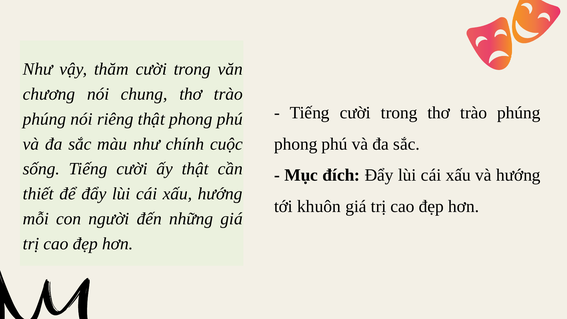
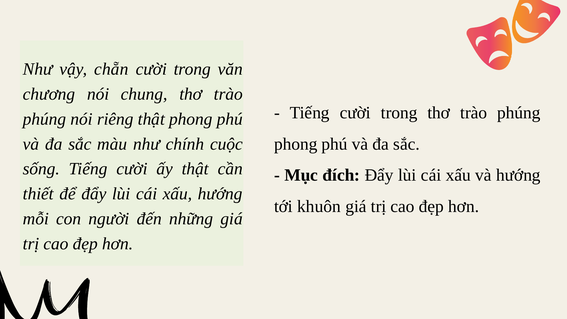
thăm: thăm -> chẵn
